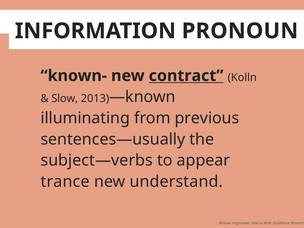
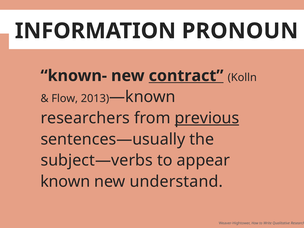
Slow: Slow -> Flow
illuminating: illuminating -> researchers
previous underline: none -> present
trance: trance -> known
